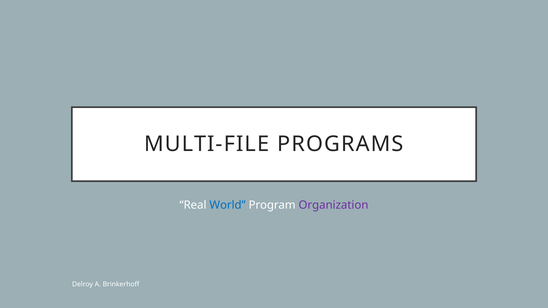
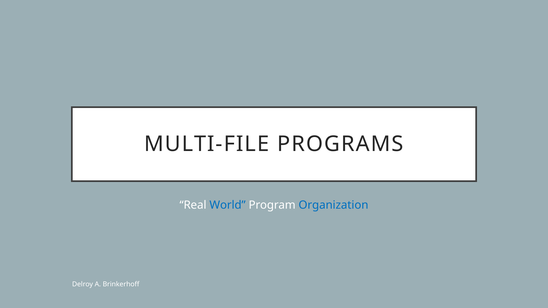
Organization colour: purple -> blue
